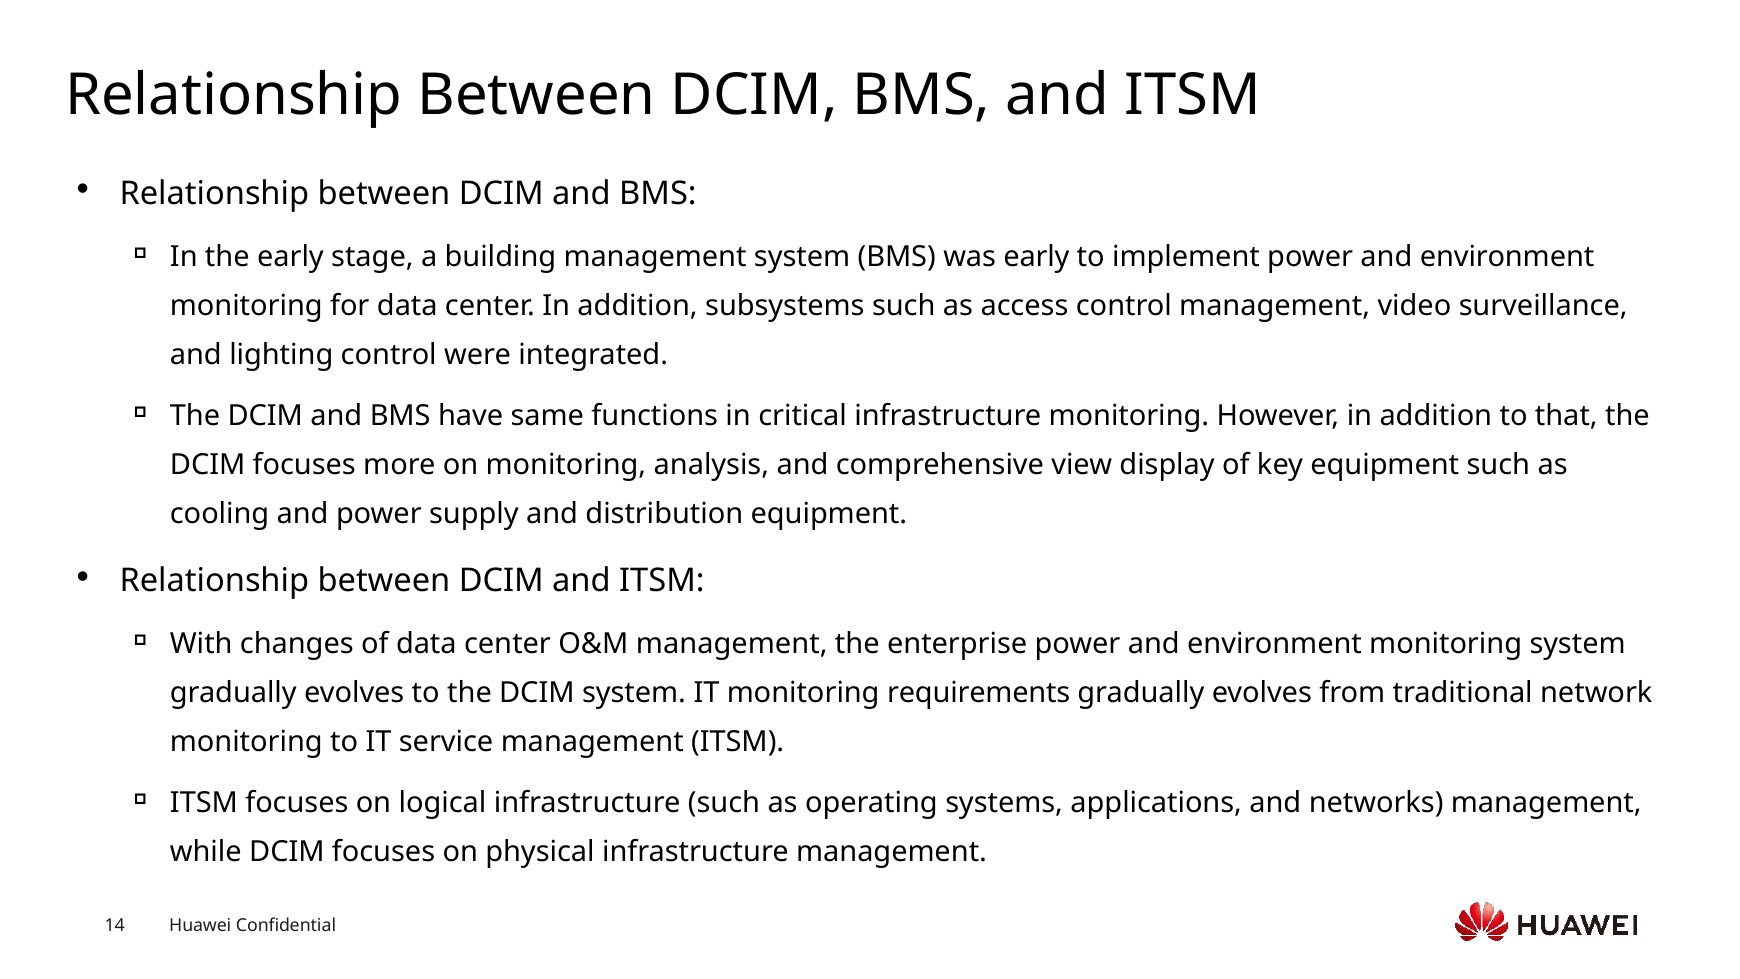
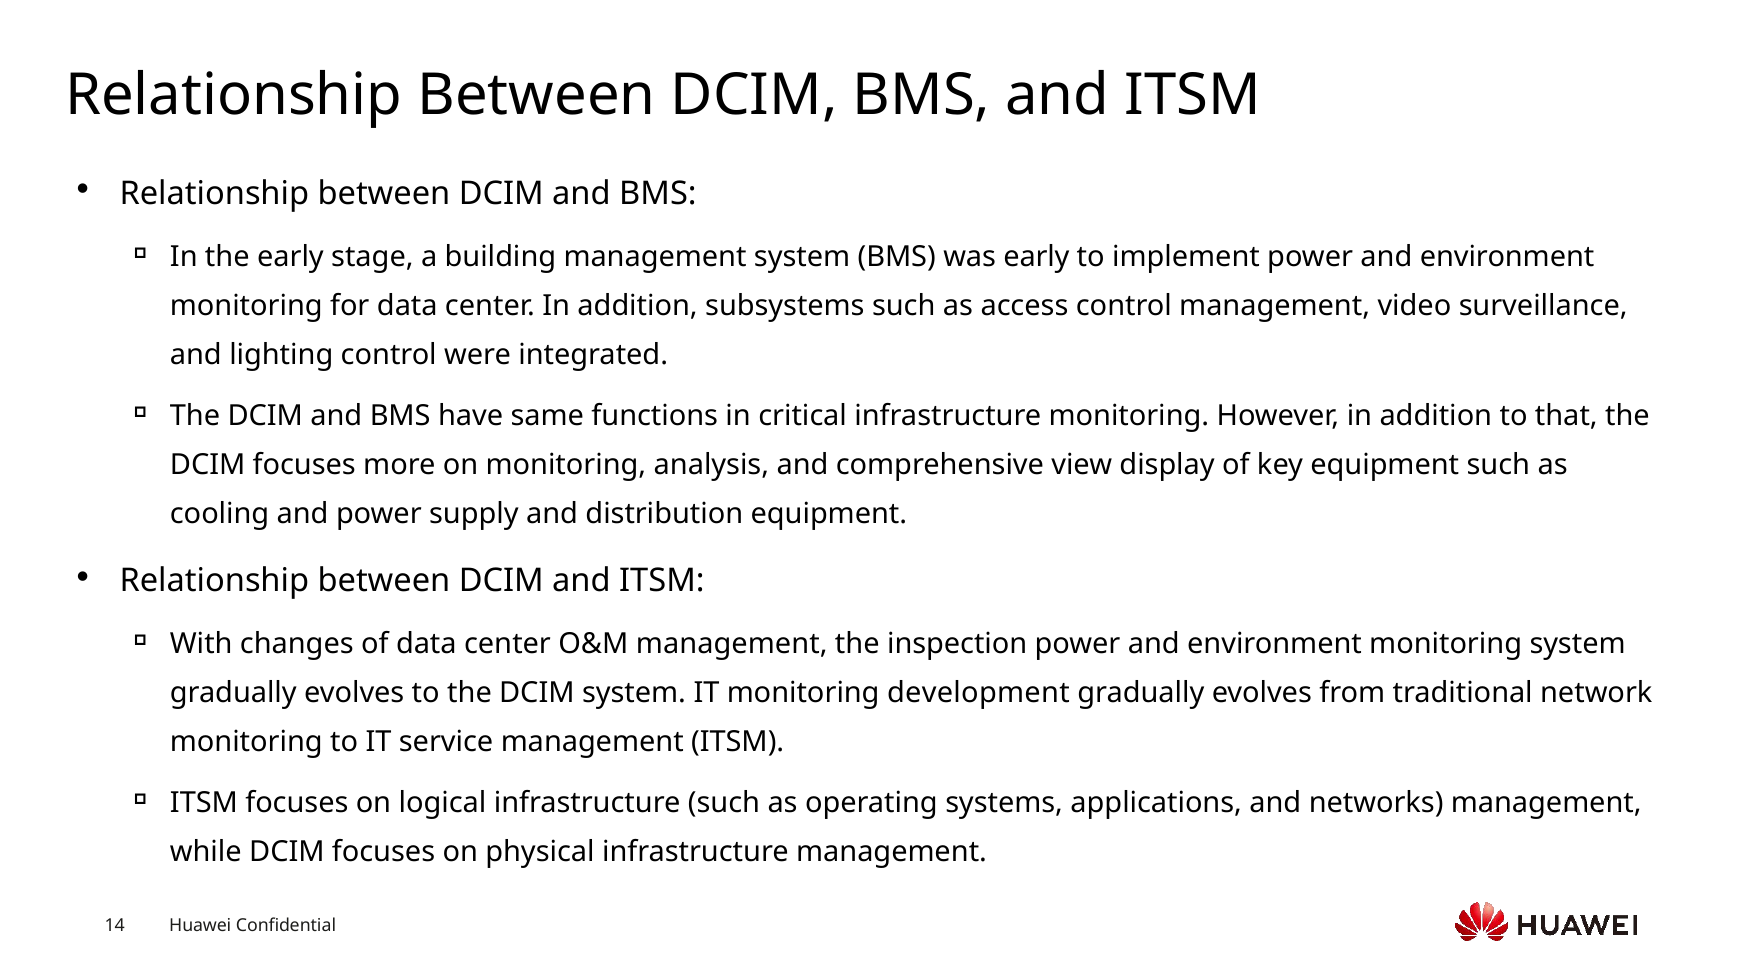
enterprise: enterprise -> inspection
requirements: requirements -> development
